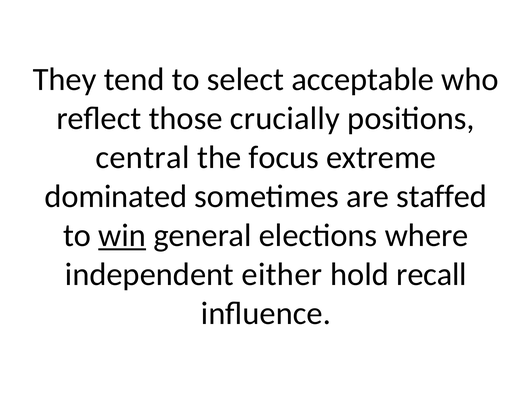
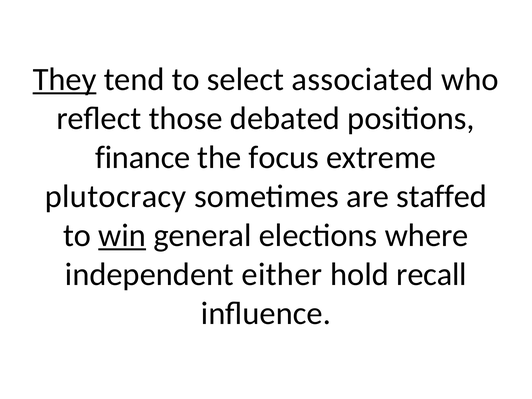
They underline: none -> present
acceptable: acceptable -> associated
crucially: crucially -> debated
central: central -> finance
dominated: dominated -> plutocracy
